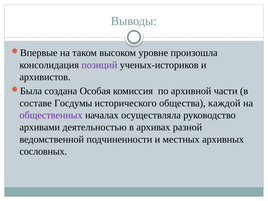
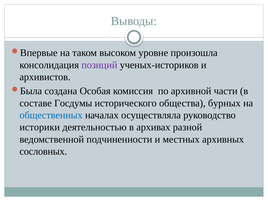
каждой: каждой -> бурных
общественных colour: purple -> blue
архивами: архивами -> историки
